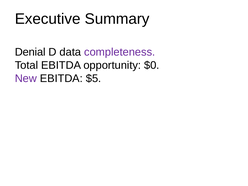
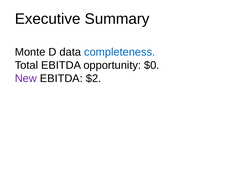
Denial: Denial -> Monte
completeness colour: purple -> blue
$5: $5 -> $2
